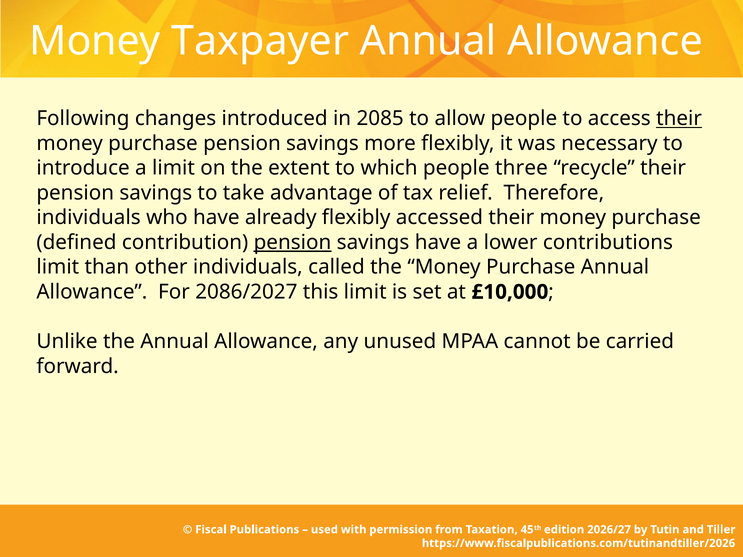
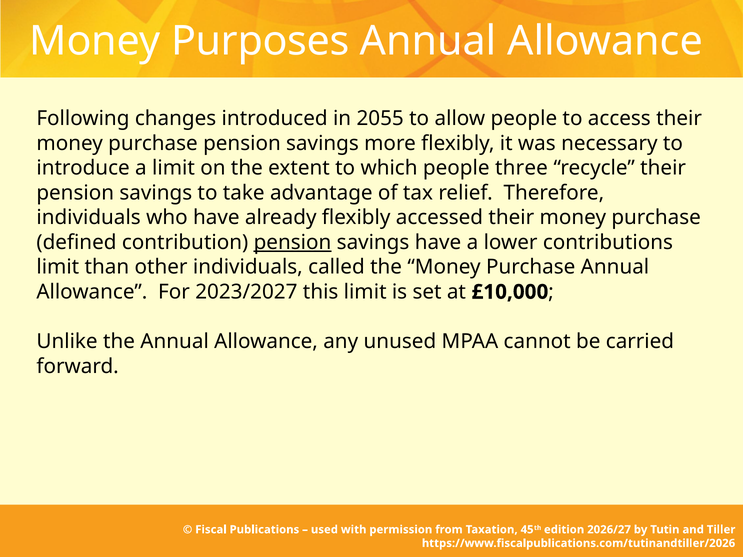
Taxpayer: Taxpayer -> Purposes
2085: 2085 -> 2055
their at (679, 119) underline: present -> none
2086/2027: 2086/2027 -> 2023/2027
